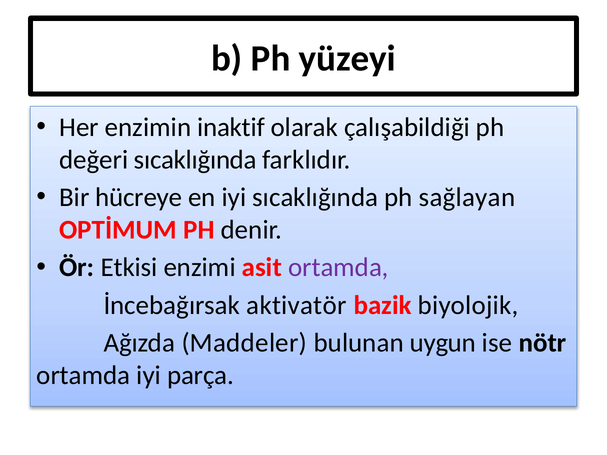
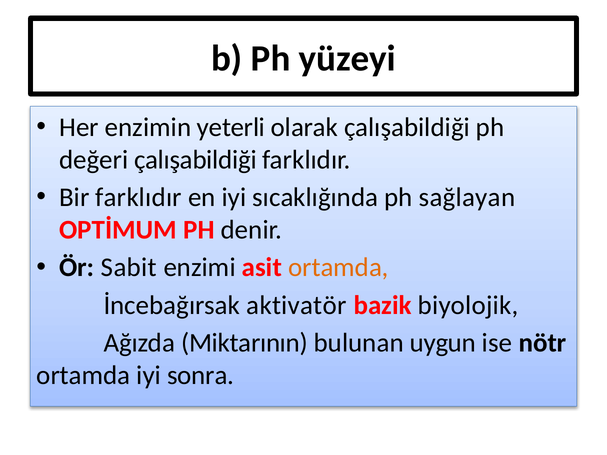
inaktif: inaktif -> yeterli
değeri sıcaklığında: sıcaklığında -> çalışabildiği
Bir hücreye: hücreye -> farklıdır
Etkisi: Etkisi -> Sabit
ortamda at (338, 268) colour: purple -> orange
Maddeler: Maddeler -> Miktarının
parça: parça -> sonra
